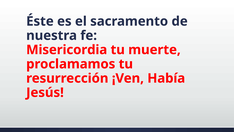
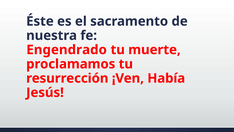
Misericordia: Misericordia -> Engendrado
